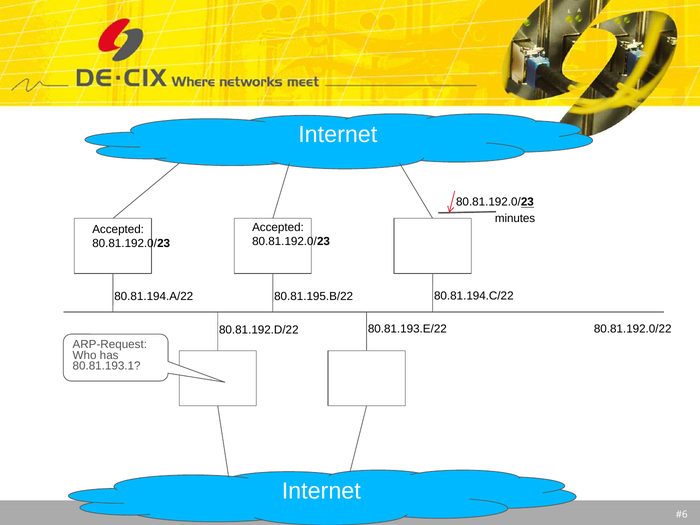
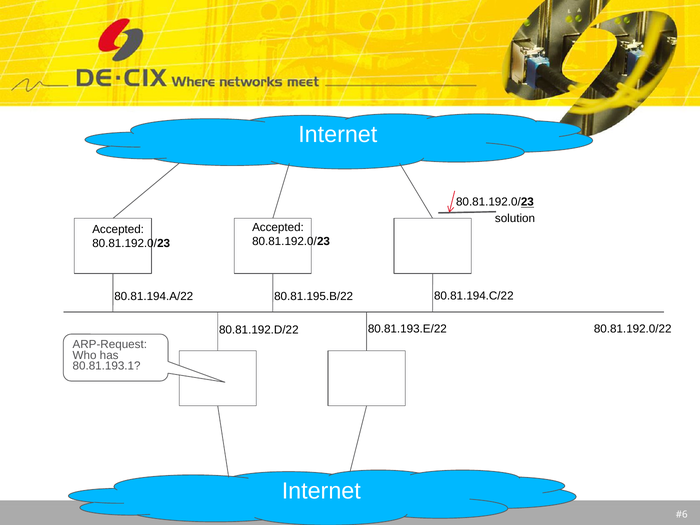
minutes: minutes -> solution
